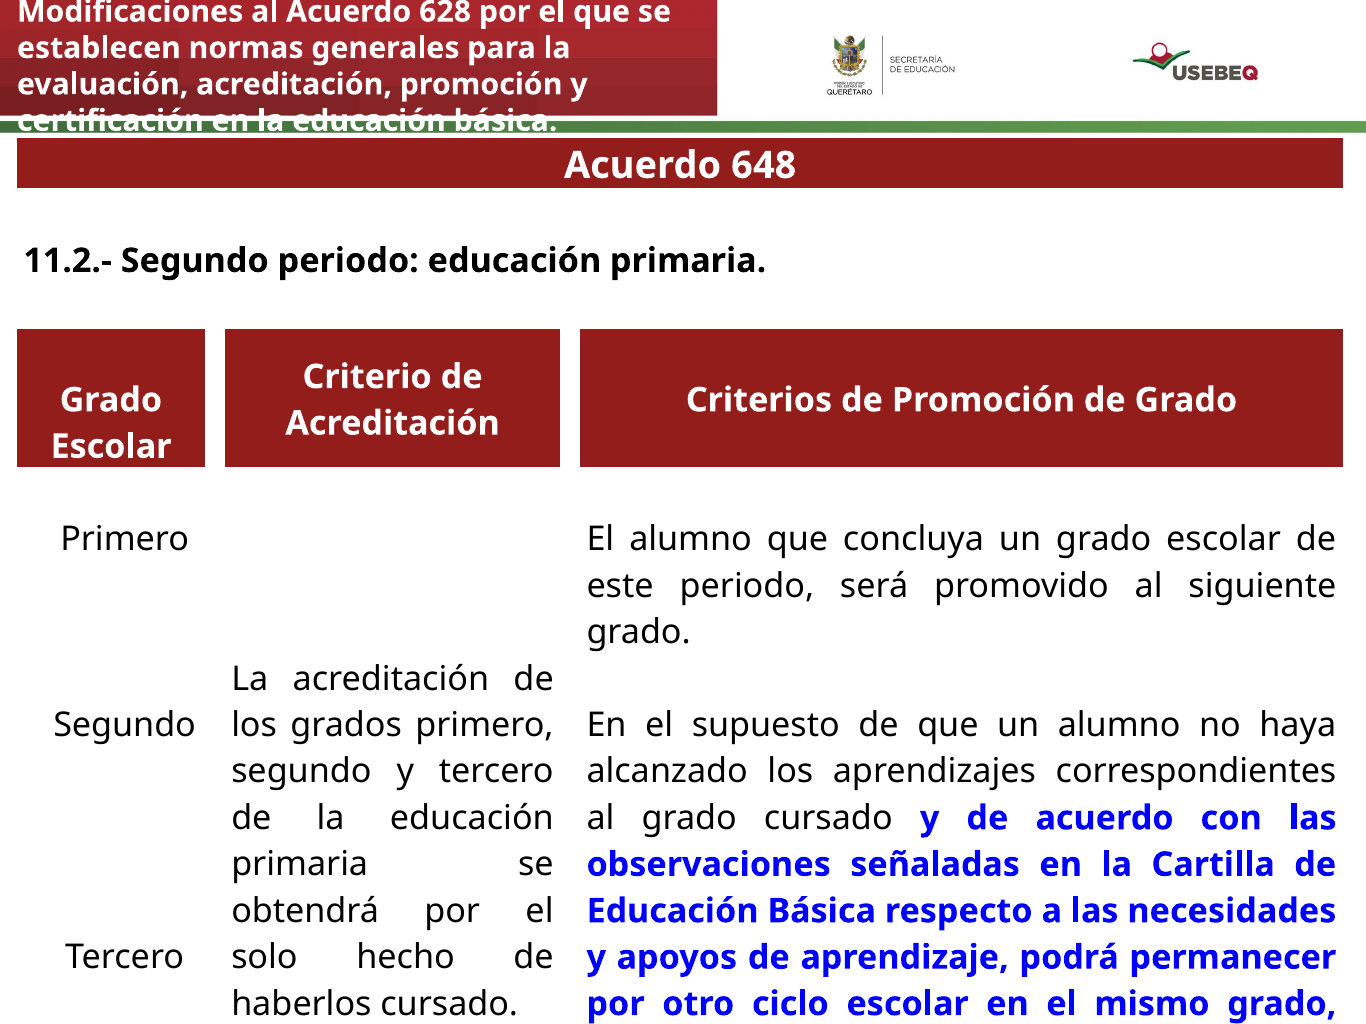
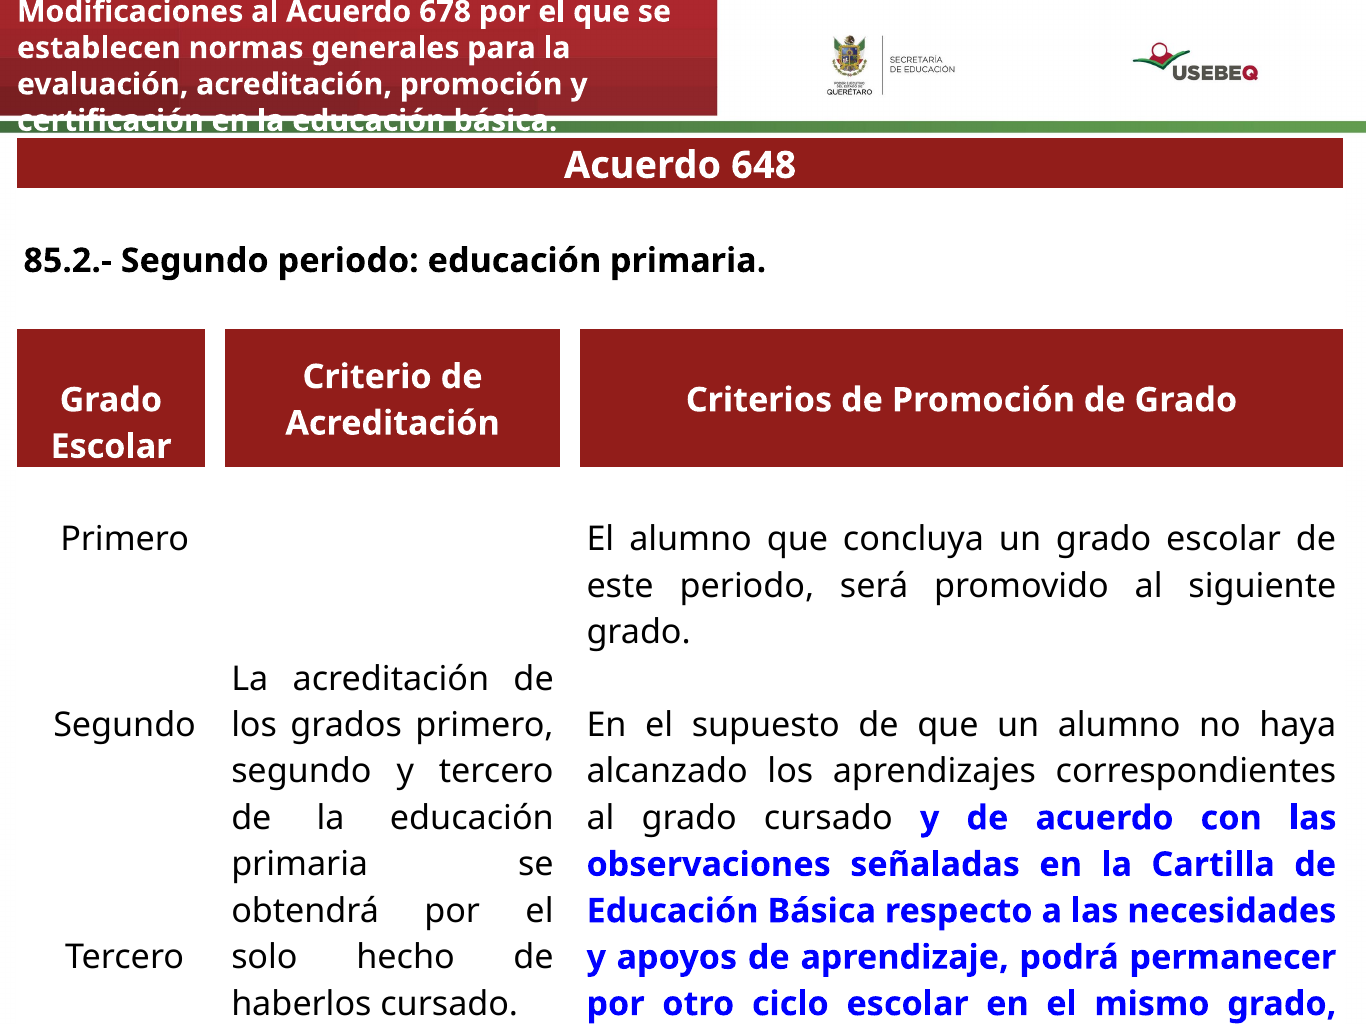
628: 628 -> 678
11.2.-: 11.2.- -> 85.2.-
